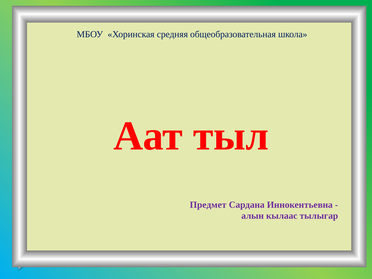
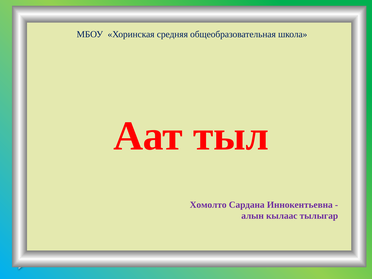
Предмет: Предмет -> Хомолто
